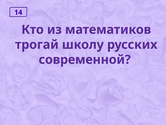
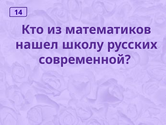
трогай: трогай -> нашел
